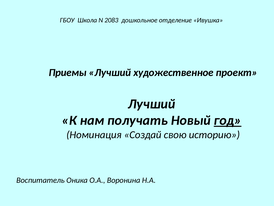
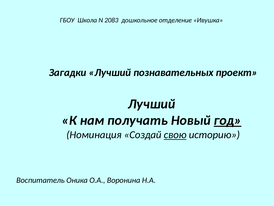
Приемы: Приемы -> Загадки
художественное: художественное -> познавательных
свою underline: none -> present
